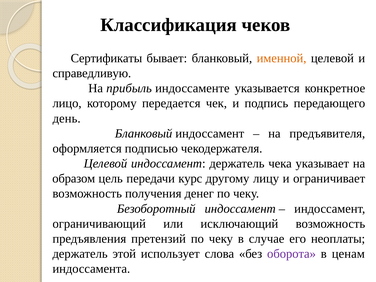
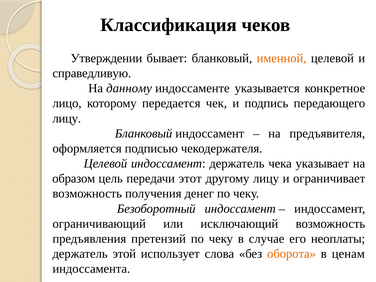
Сертификаты: Сертификаты -> Утверждении
прибыль: прибыль -> данному
день at (67, 118): день -> лицу
курс: курс -> этот
оборота colour: purple -> orange
